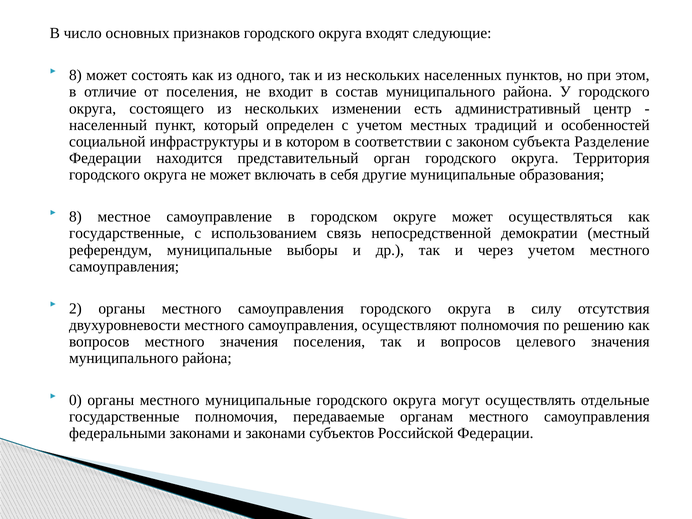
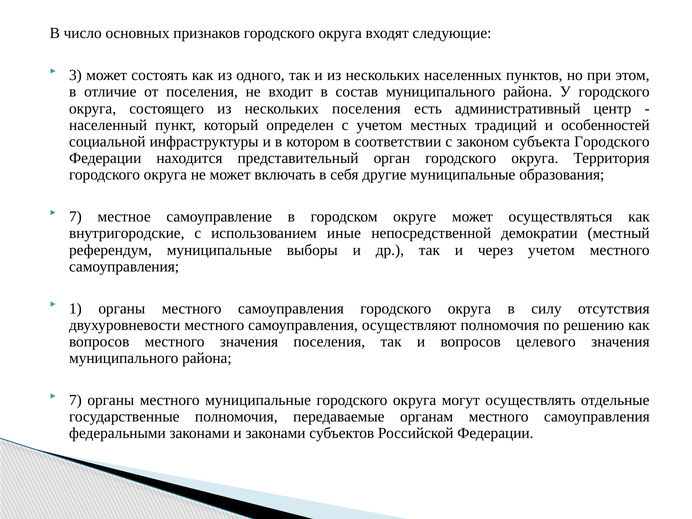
8 at (75, 75): 8 -> 3
нескольких изменении: изменении -> поселения
субъекта Разделение: Разделение -> Городского
8 at (75, 217): 8 -> 7
государственные at (127, 233): государственные -> внутригородские
связь: связь -> иные
2: 2 -> 1
0 at (75, 400): 0 -> 7
